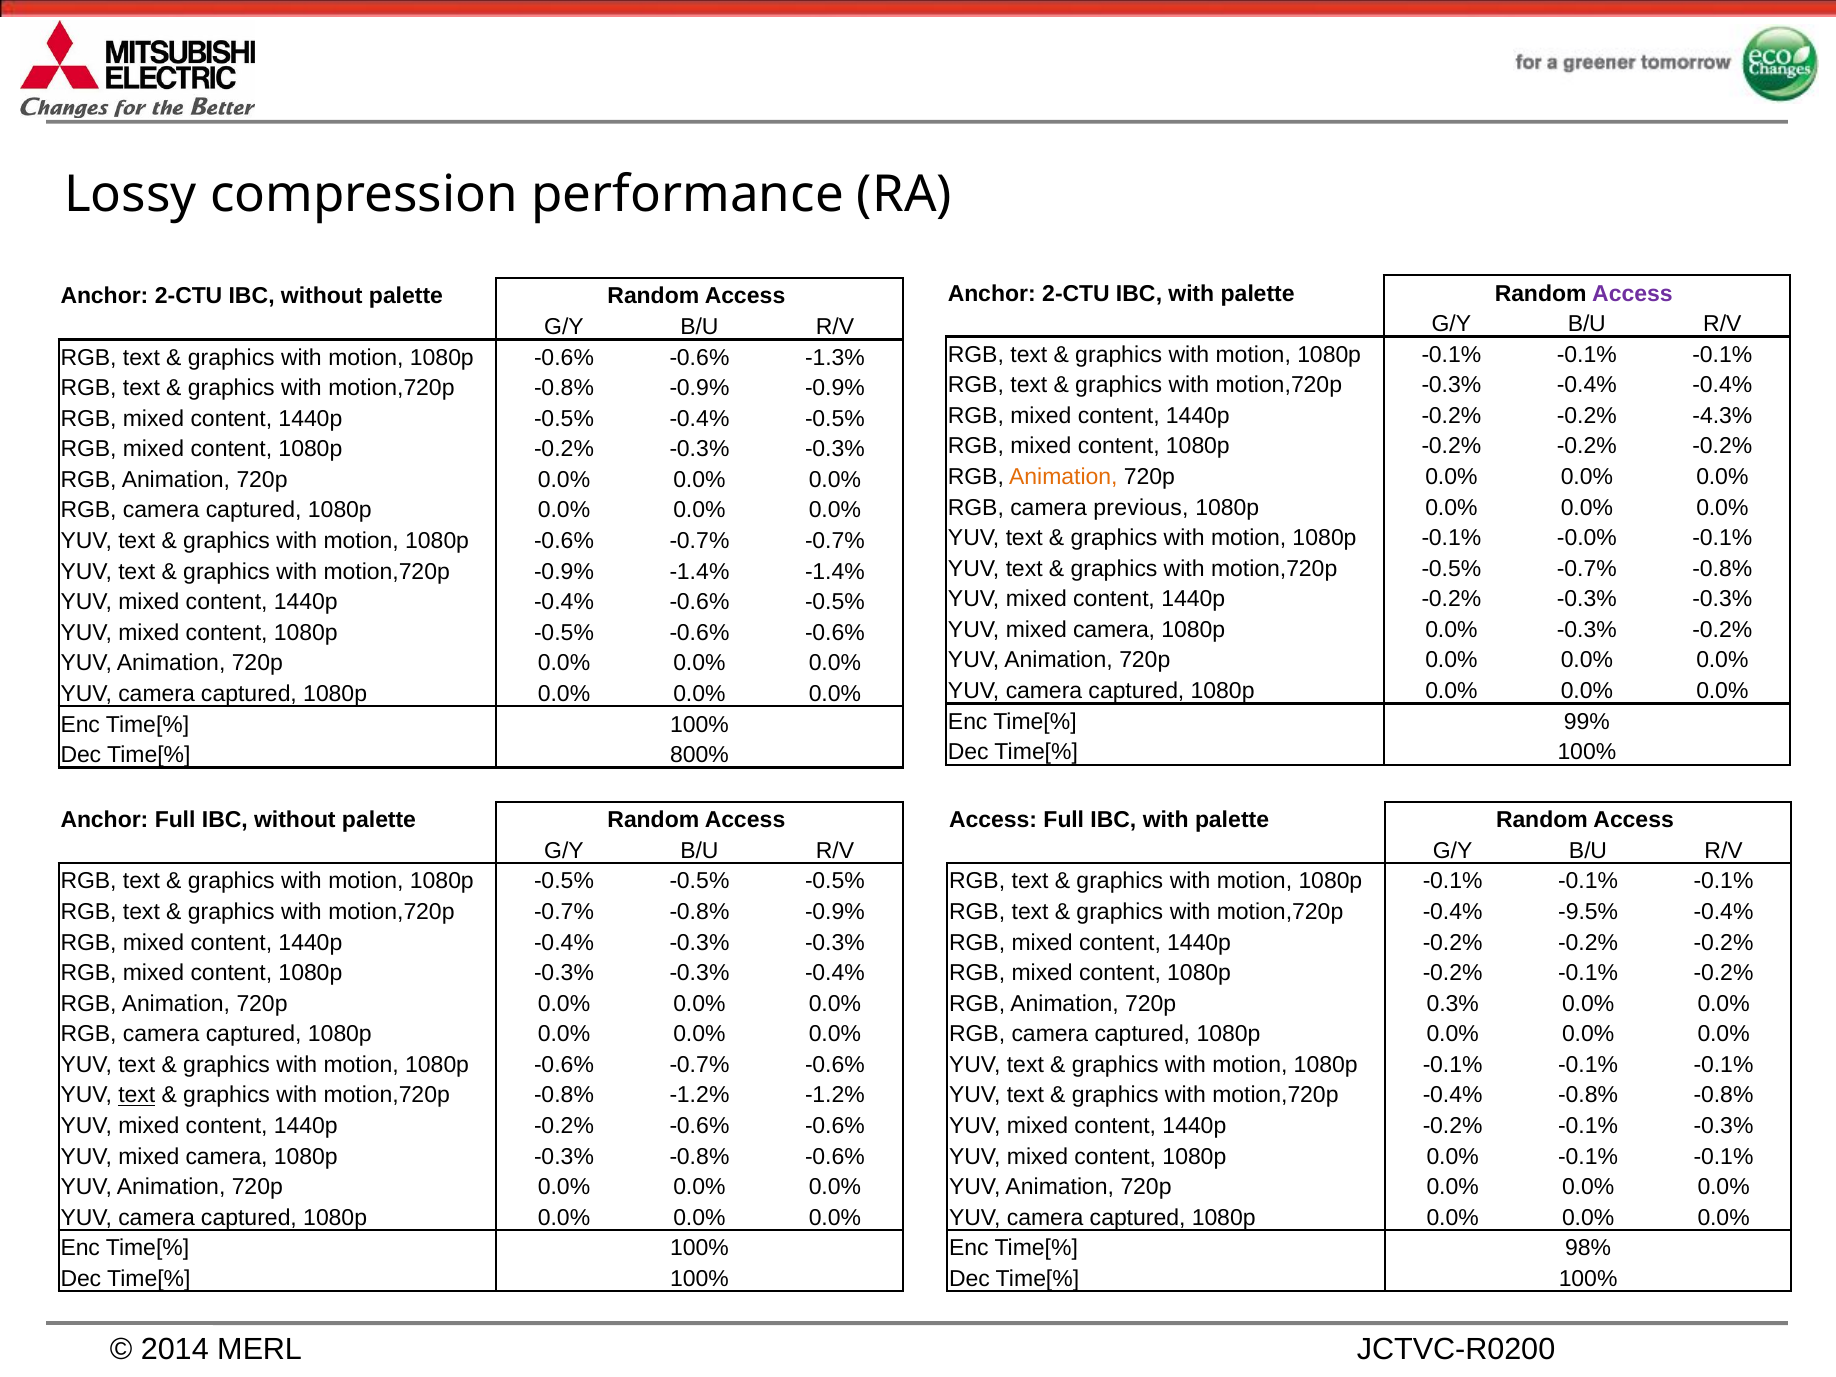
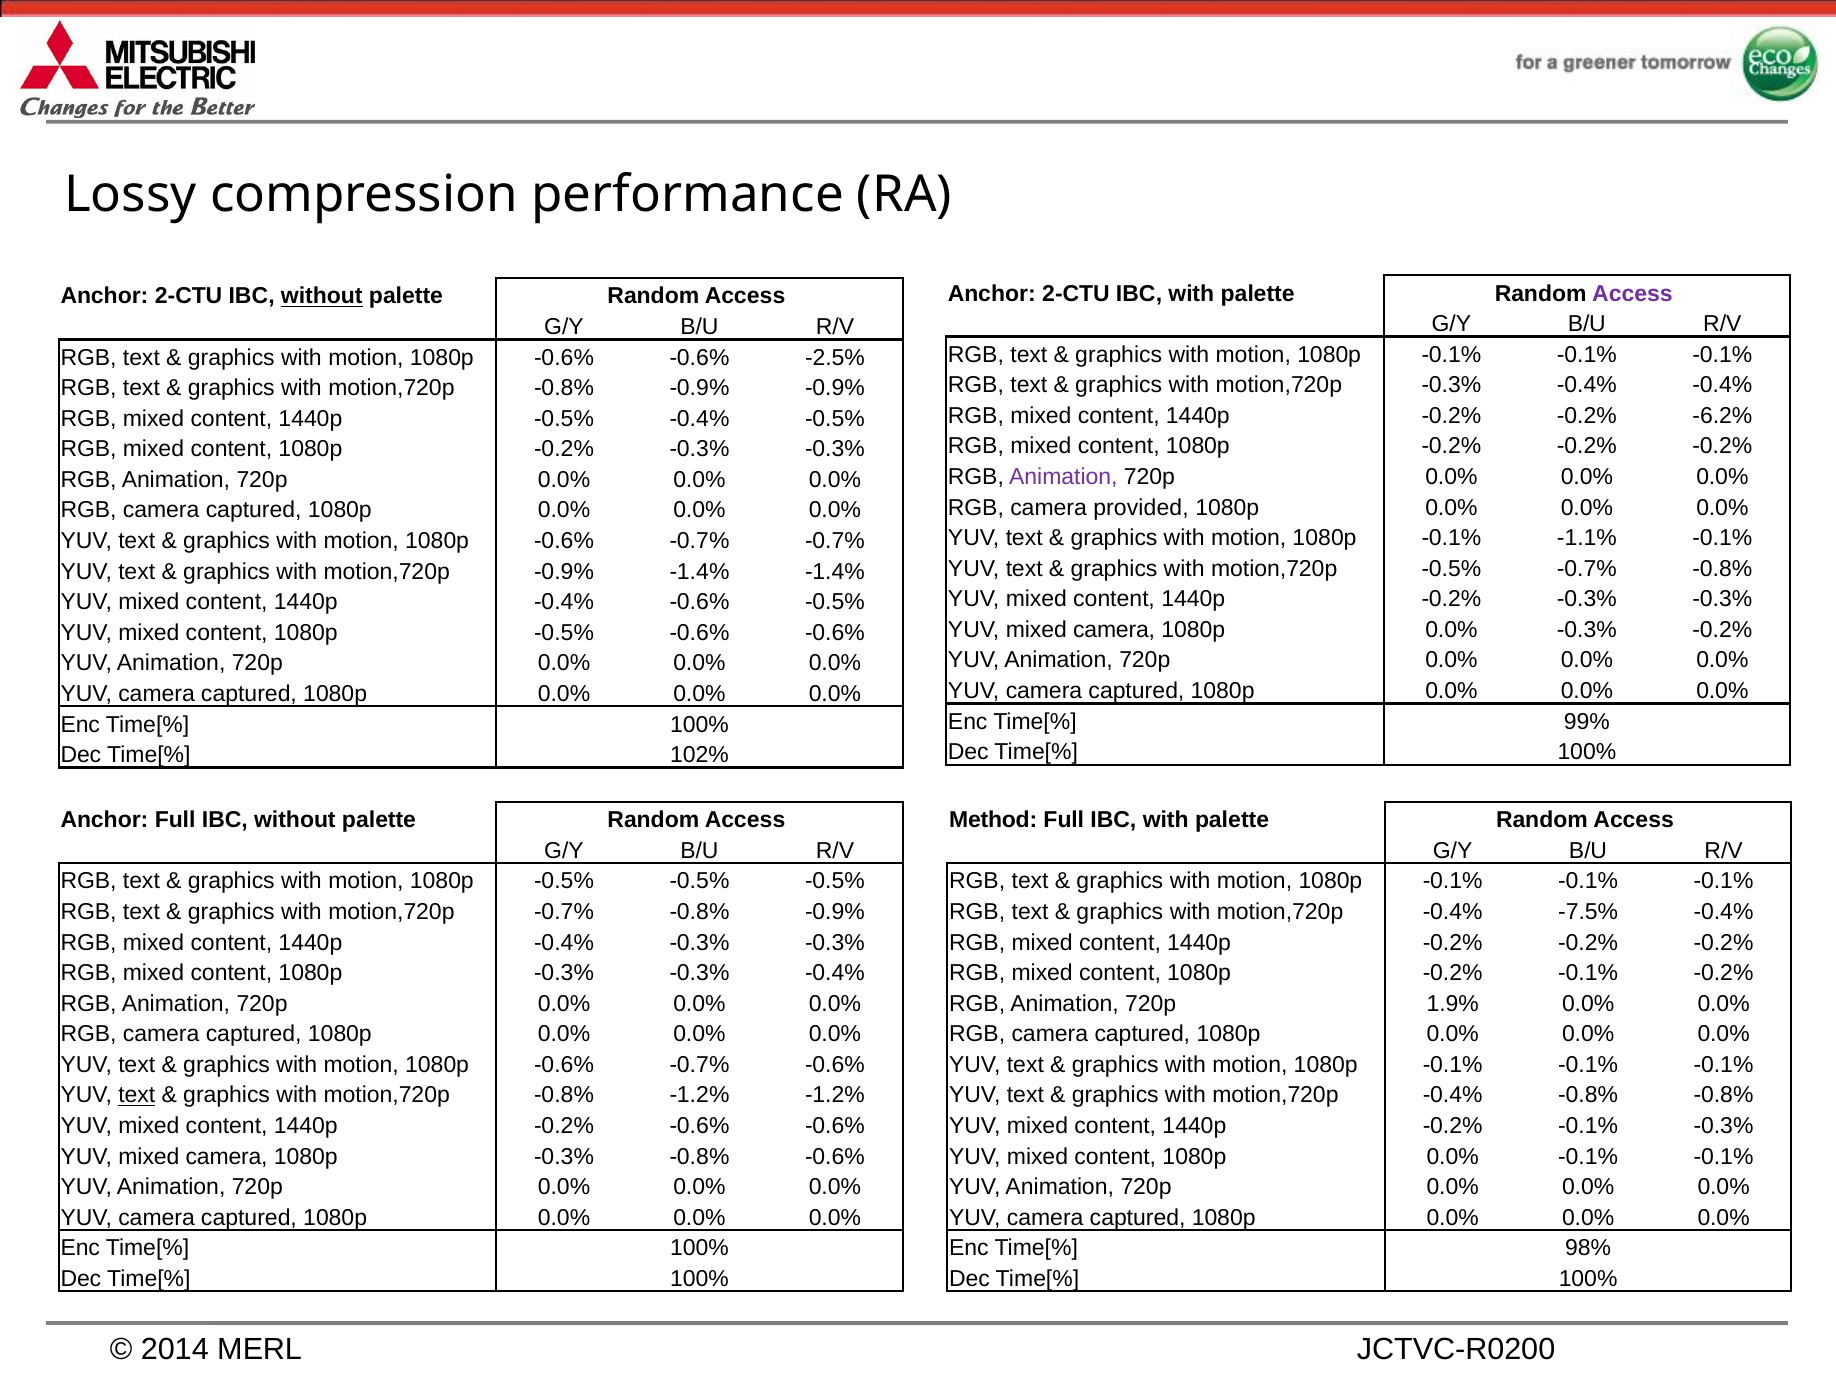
without at (322, 296) underline: none -> present
-1.3%: -1.3% -> -2.5%
-4.3%: -4.3% -> -6.2%
Animation at (1063, 477) colour: orange -> purple
previous: previous -> provided
-0.0%: -0.0% -> -1.1%
800%: 800% -> 102%
Access at (993, 820): Access -> Method
-9.5%: -9.5% -> -7.5%
0.3%: 0.3% -> 1.9%
